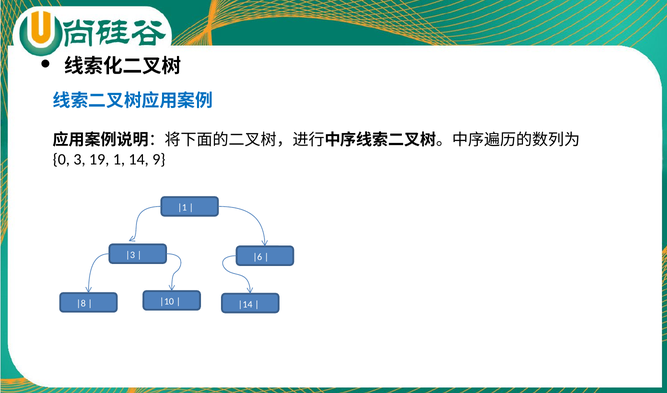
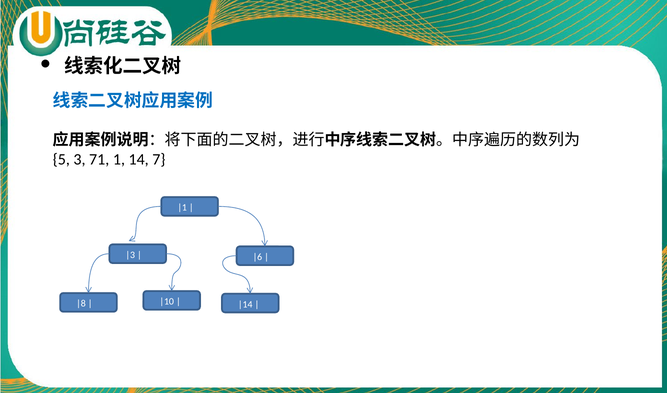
0: 0 -> 5
19: 19 -> 71
9: 9 -> 7
